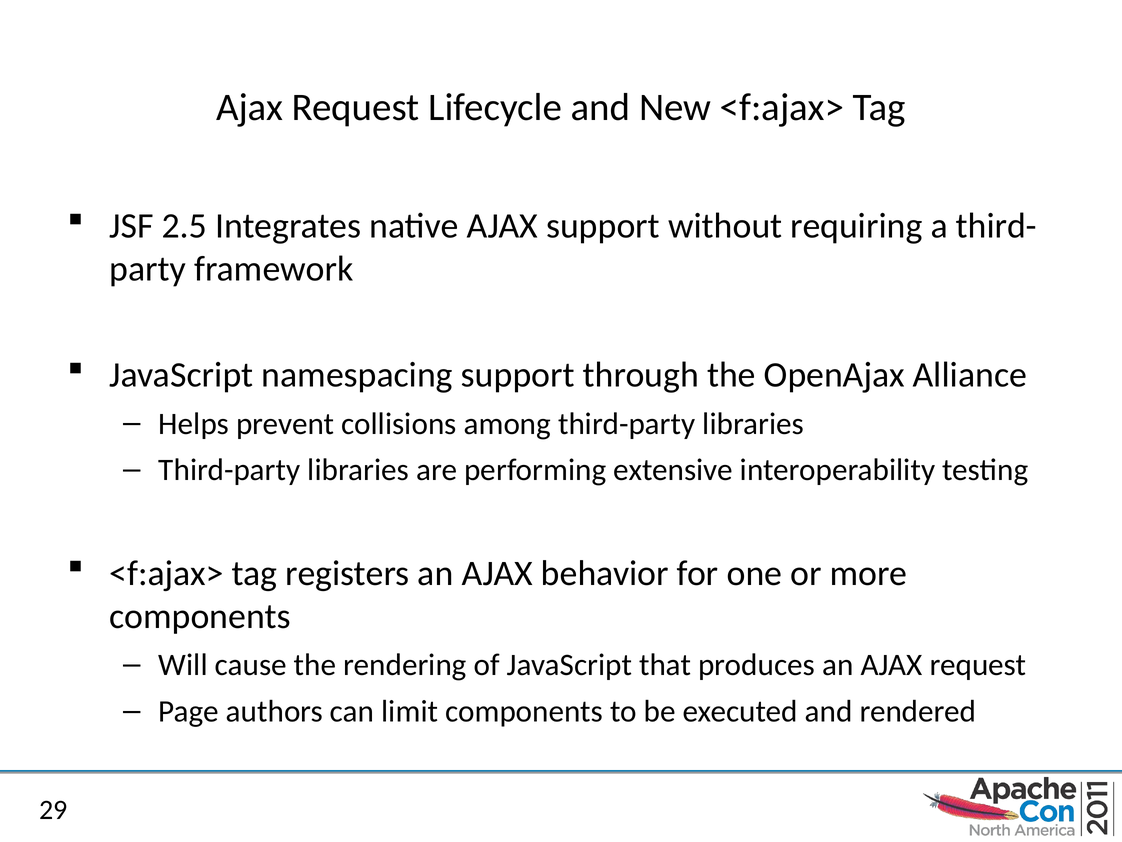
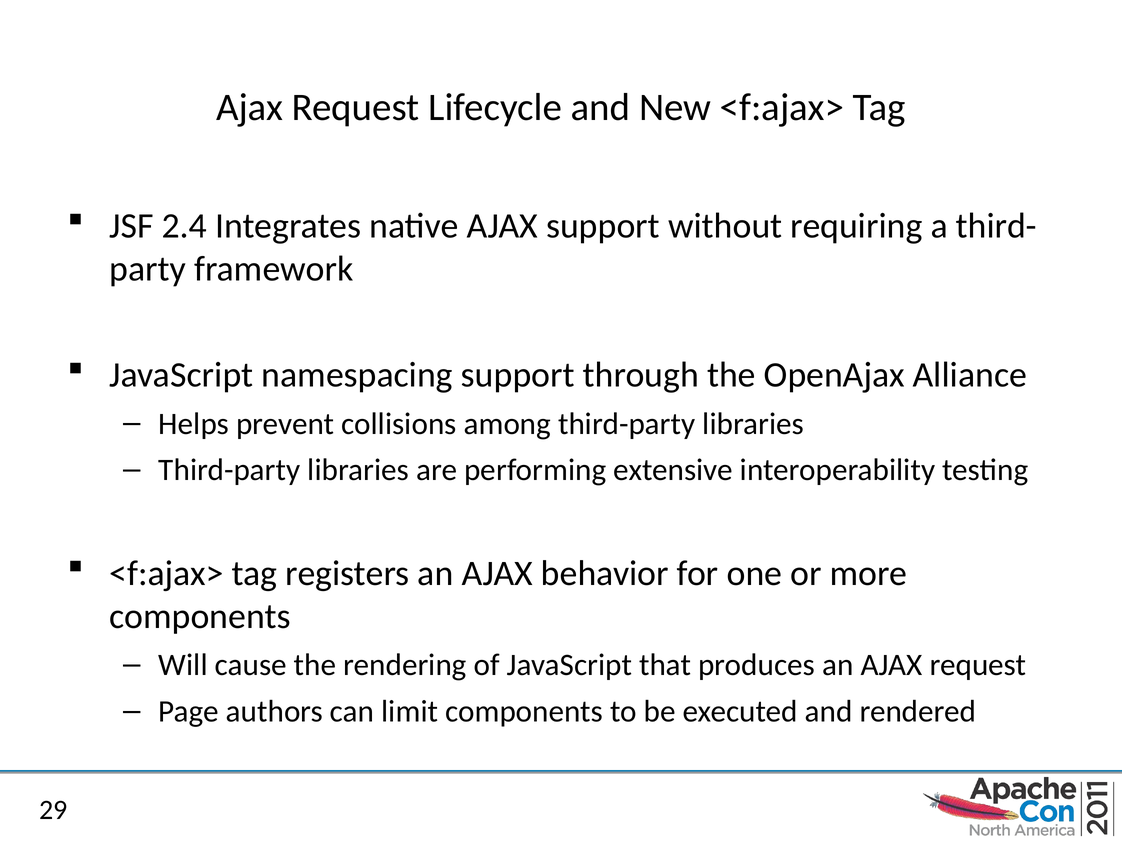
2.5: 2.5 -> 2.4
